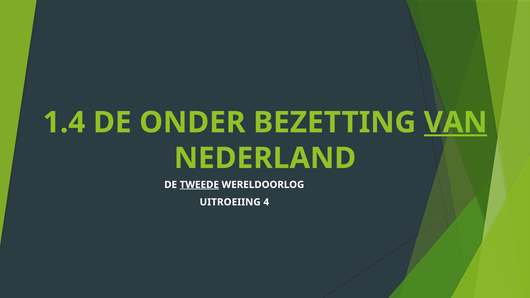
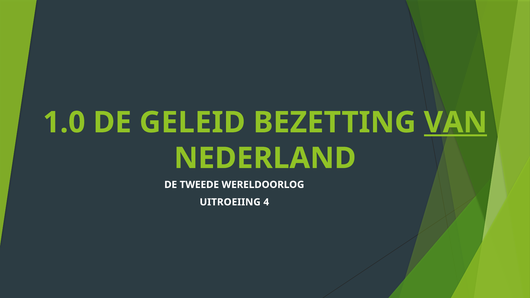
1.4: 1.4 -> 1.0
ONDER: ONDER -> GELEID
TWEEDE underline: present -> none
